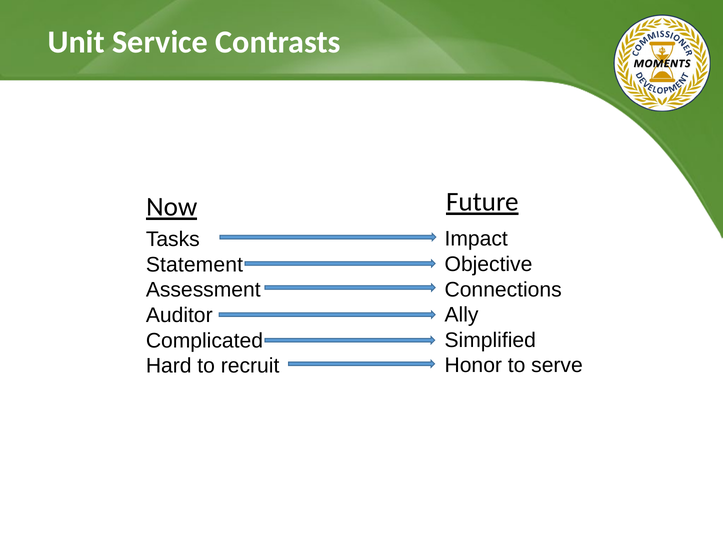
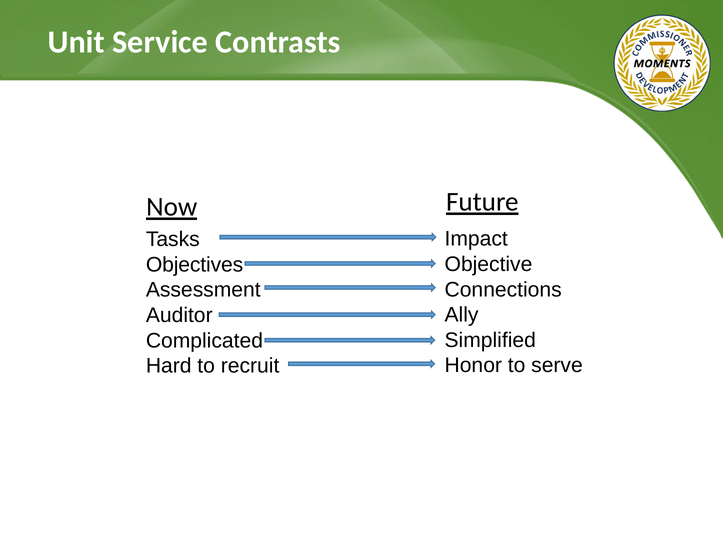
Statement: Statement -> Objectives
